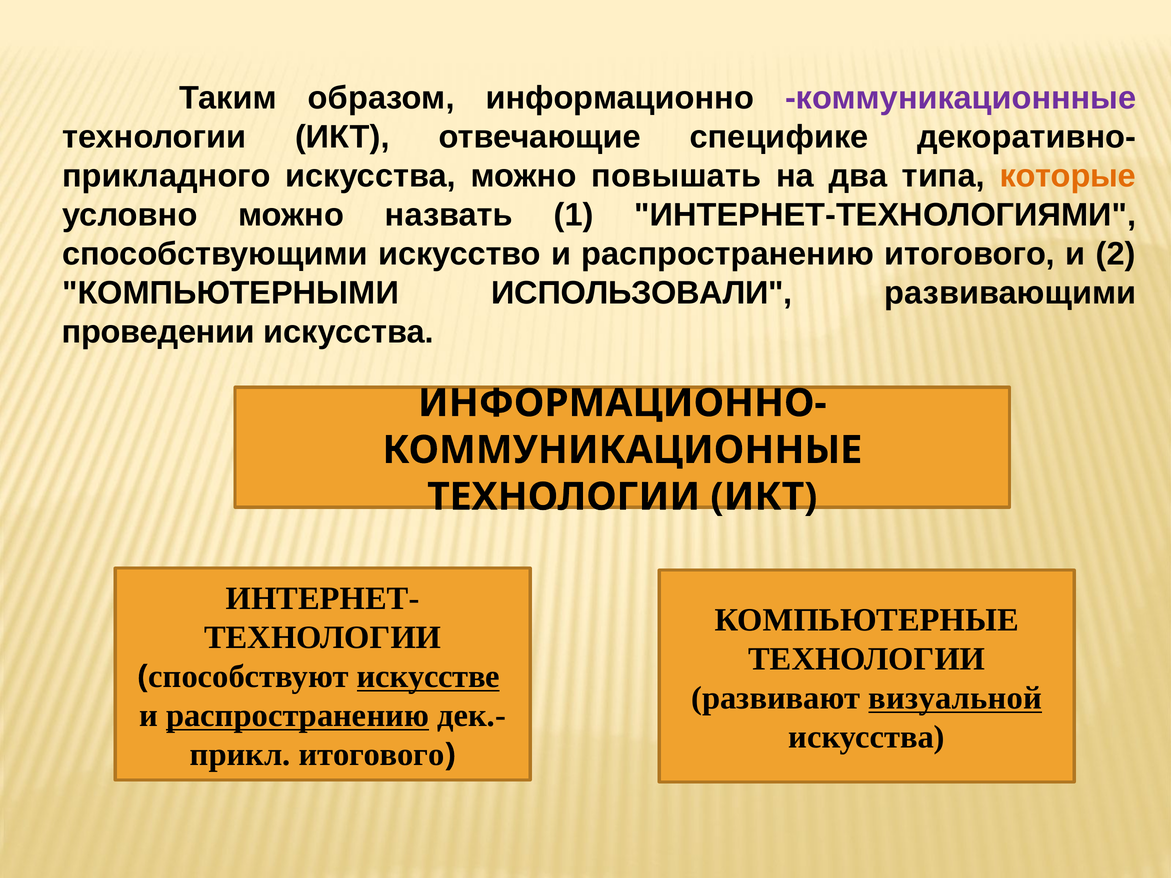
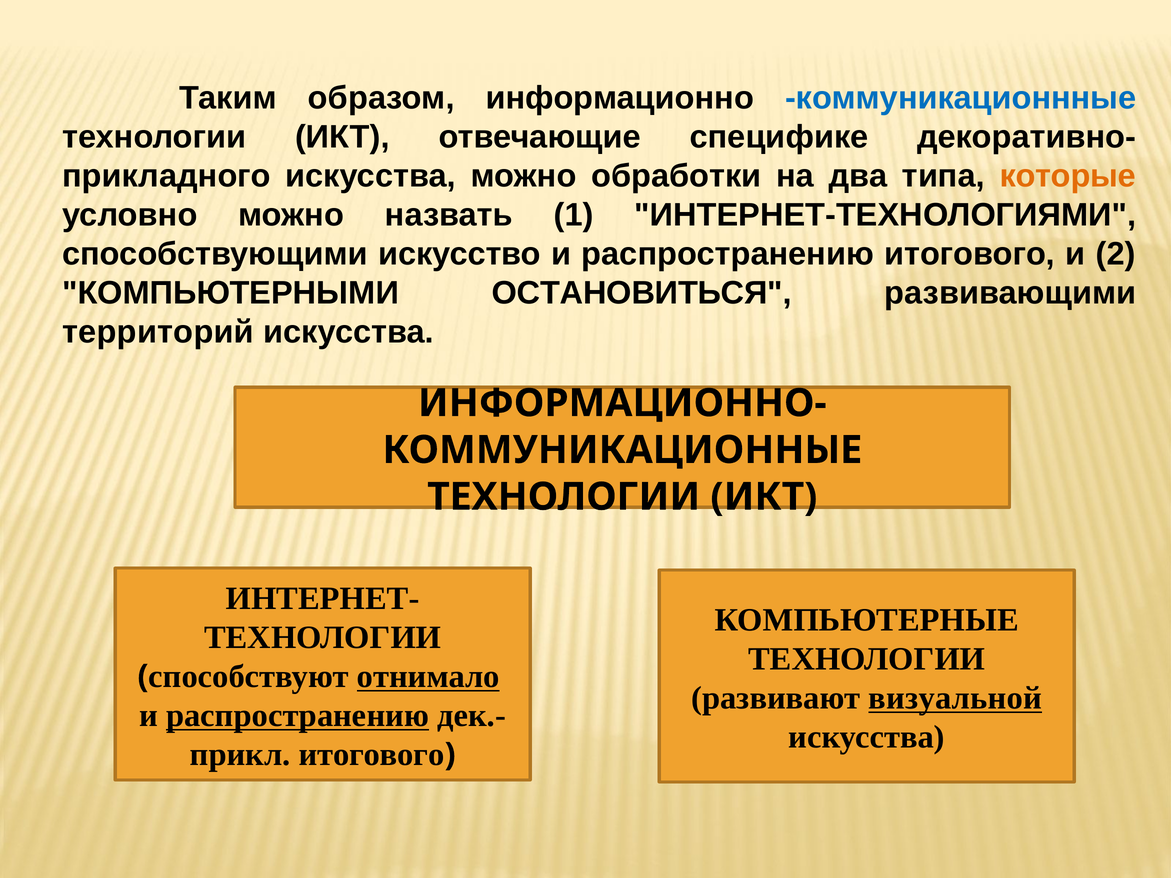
коммуникационнные colour: purple -> blue
повышать: повышать -> обработки
ИСПОЛЬЗОВАЛИ: ИСПОЛЬЗОВАЛИ -> ОСТАНОВИТЬСЯ
проведении: проведении -> территорий
искусстве: искусстве -> отнимало
